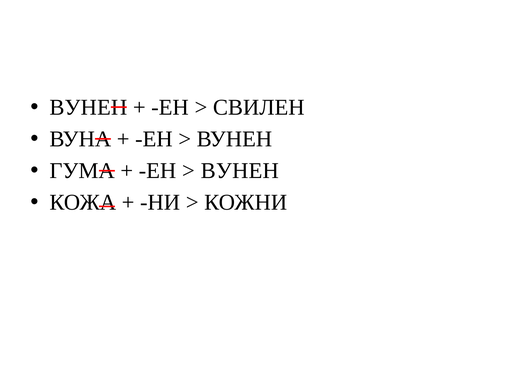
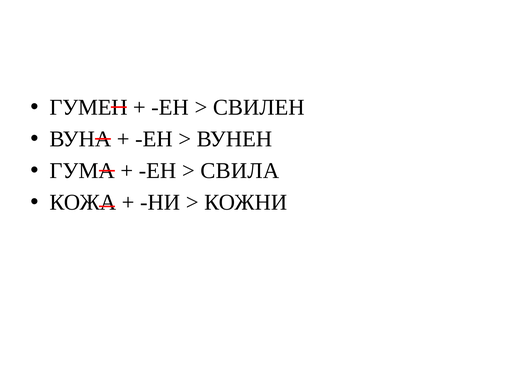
ВУНЕН at (88, 107): ВУНЕН -> ГУМЕН
ВУНЕН at (240, 170): ВУНЕН -> СВИЛА
